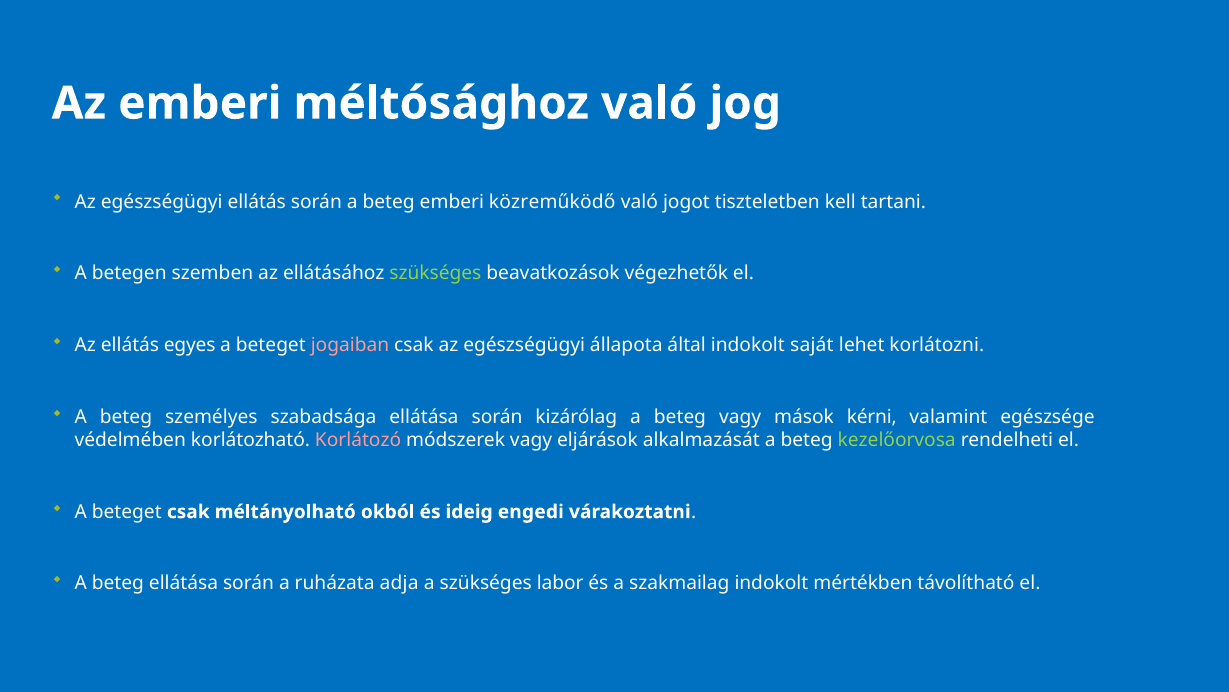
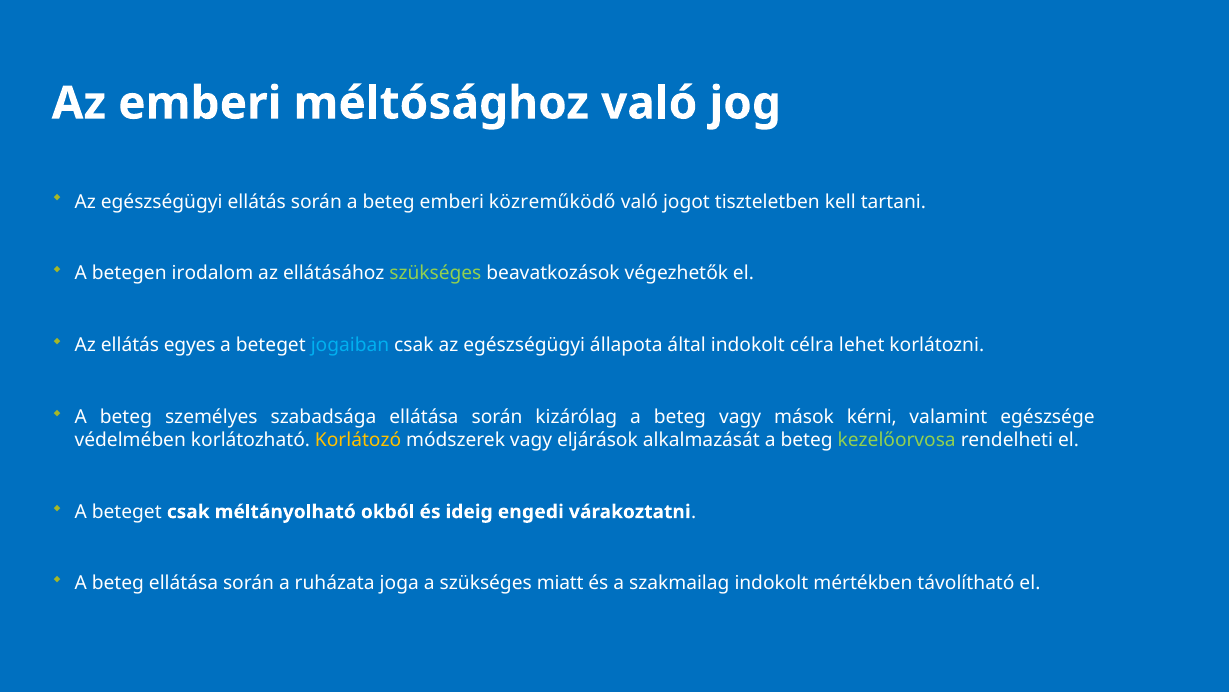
szemben: szemben -> irodalom
jogaiban colour: pink -> light blue
saját: saját -> célra
Korlátozó colour: pink -> yellow
adja: adja -> joga
labor: labor -> miatt
